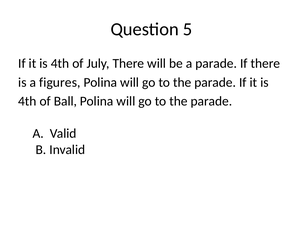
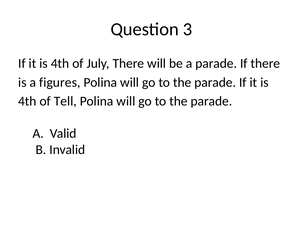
5: 5 -> 3
Ball: Ball -> Tell
